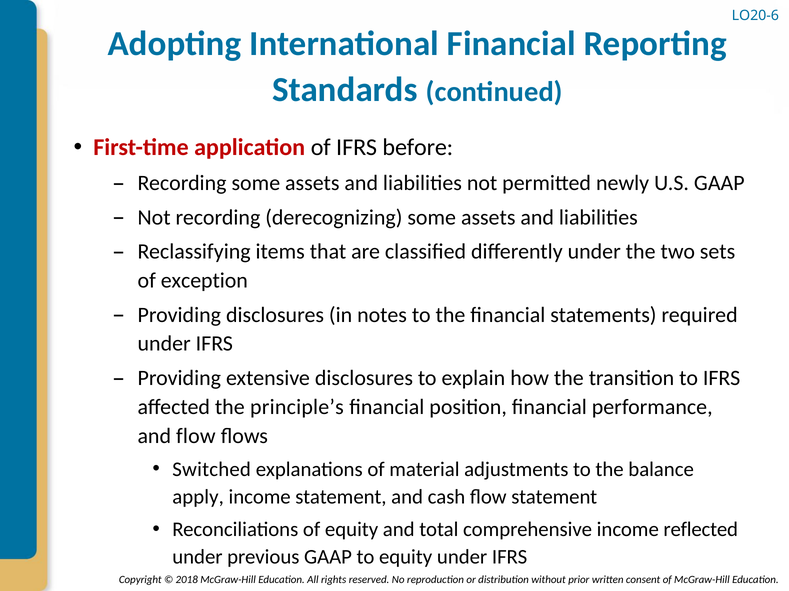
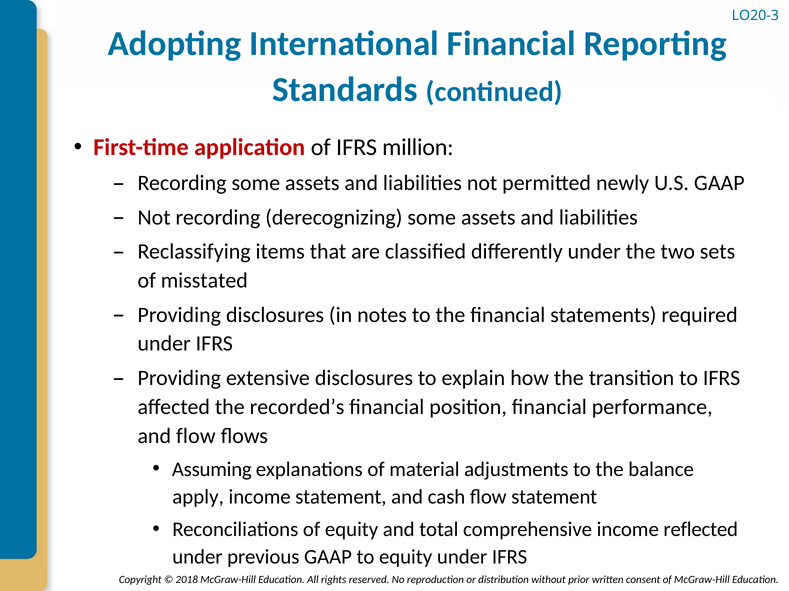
LO20-6: LO20-6 -> LO20-3
before: before -> million
exception: exception -> misstated
principle’s: principle’s -> recorded’s
Switched: Switched -> Assuming
